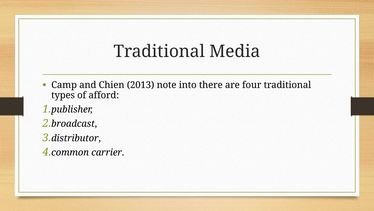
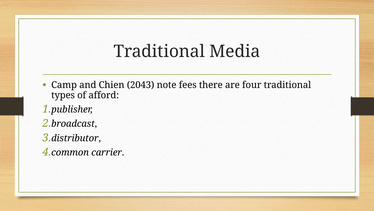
2013: 2013 -> 2043
into: into -> fees
